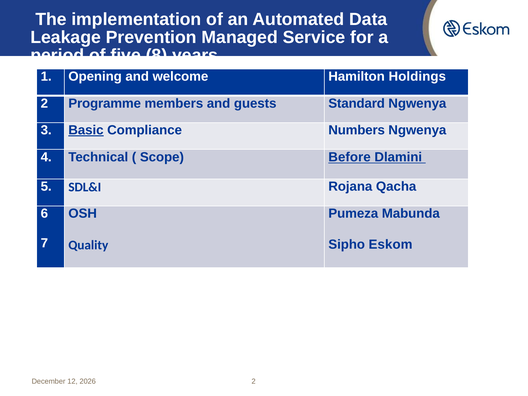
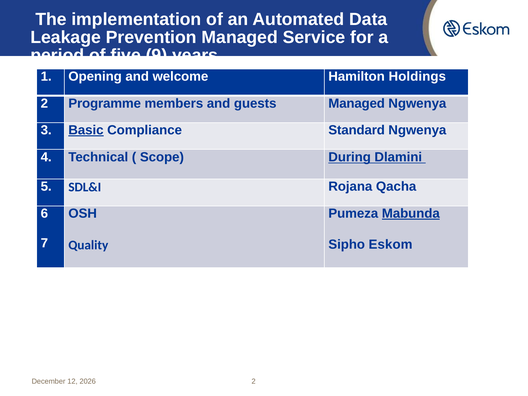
8: 8 -> 9
guests Standard: Standard -> Managed
Numbers: Numbers -> Standard
Before: Before -> During
Mabunda underline: none -> present
